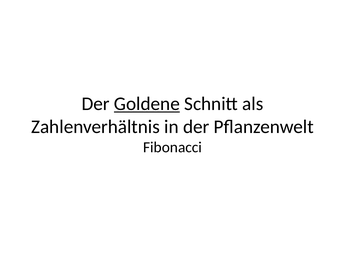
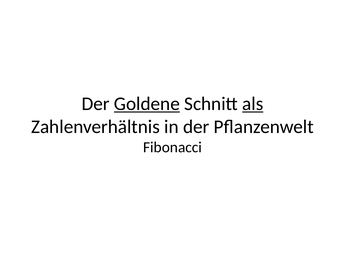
als underline: none -> present
